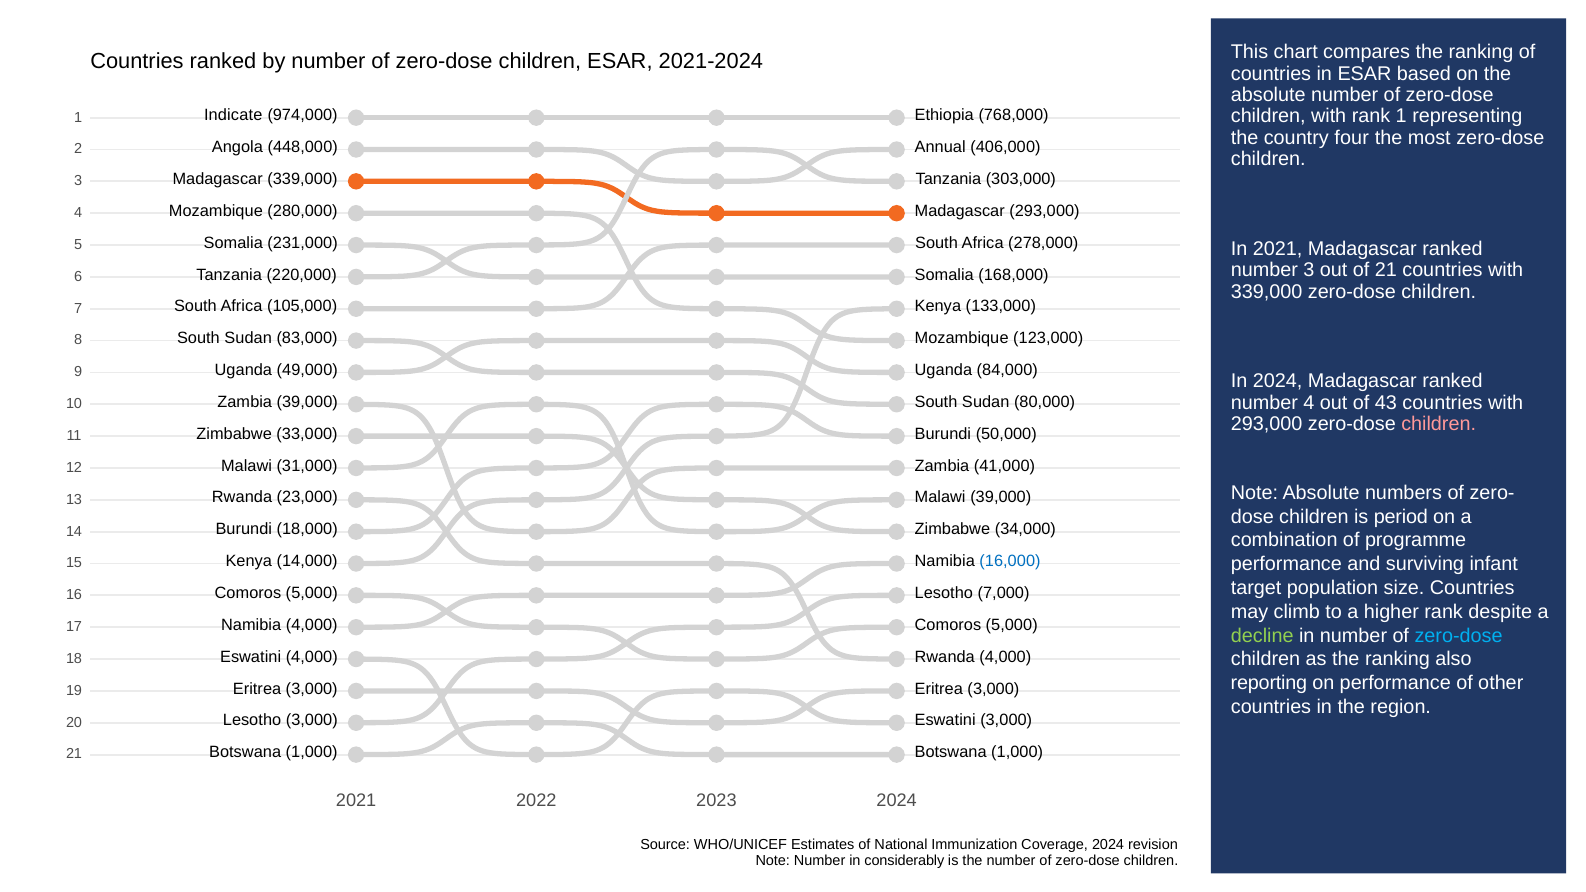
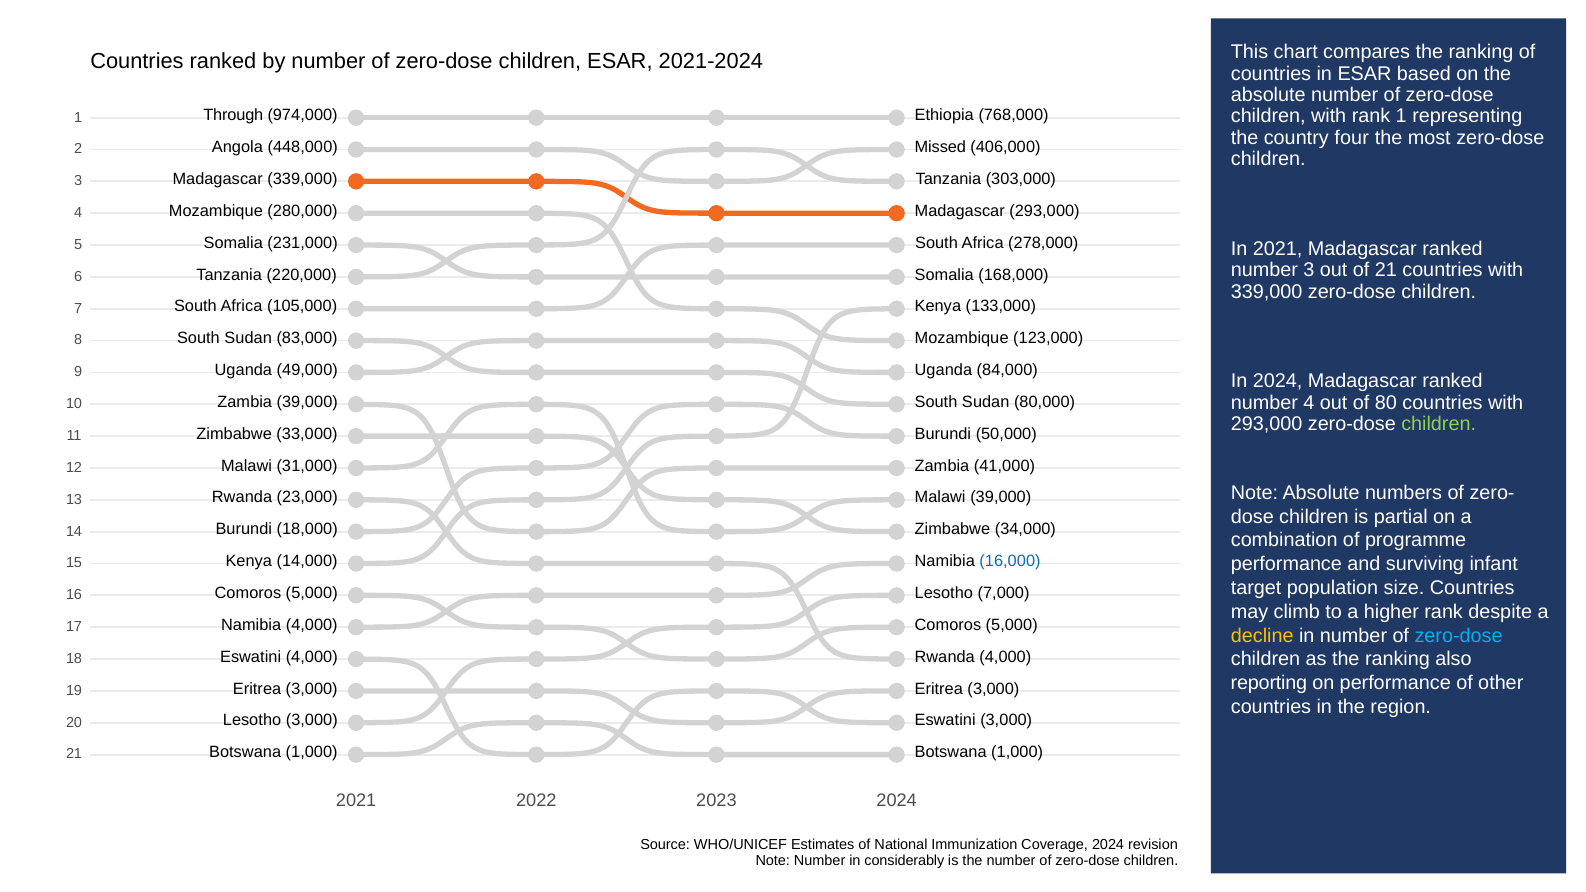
Indicate: Indicate -> Through
Annual: Annual -> Missed
43: 43 -> 80
children at (1439, 424) colour: pink -> light green
period: period -> partial
decline colour: light green -> yellow
